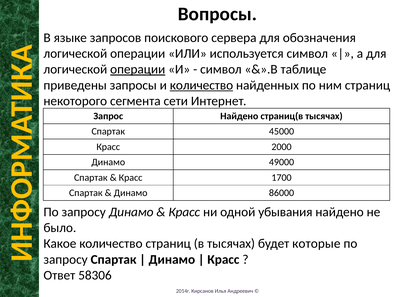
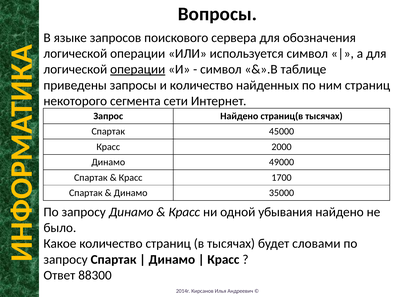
количество at (201, 85) underline: present -> none
86000: 86000 -> 35000
которые: которые -> словами
58306: 58306 -> 88300
